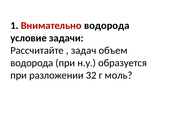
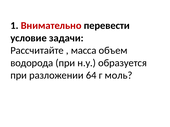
Внимательно водорода: водорода -> перевести
задач: задач -> масса
32: 32 -> 64
